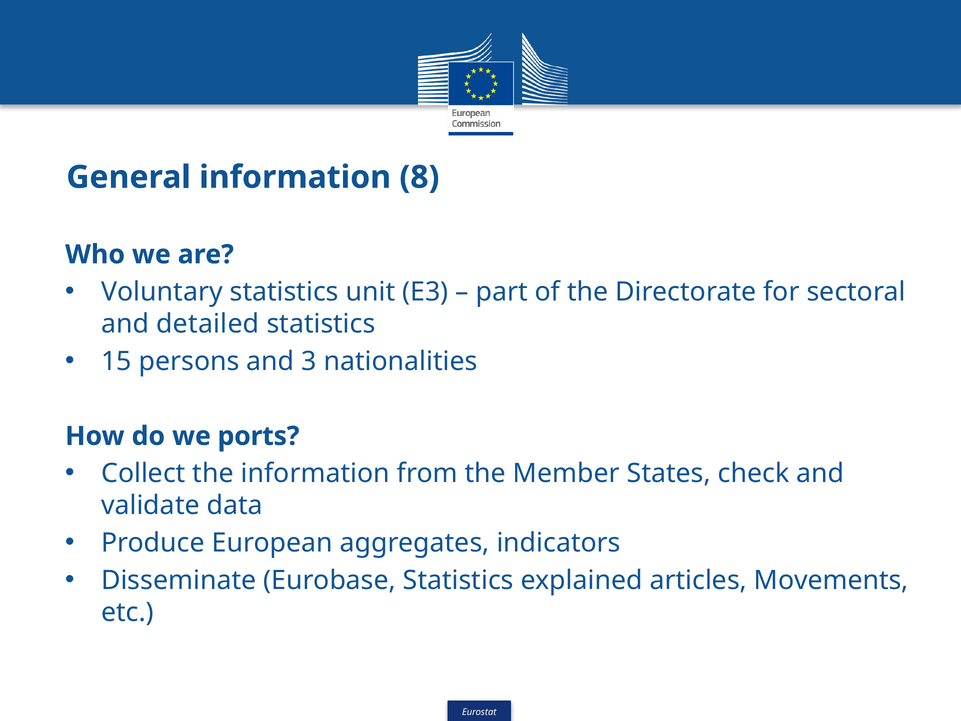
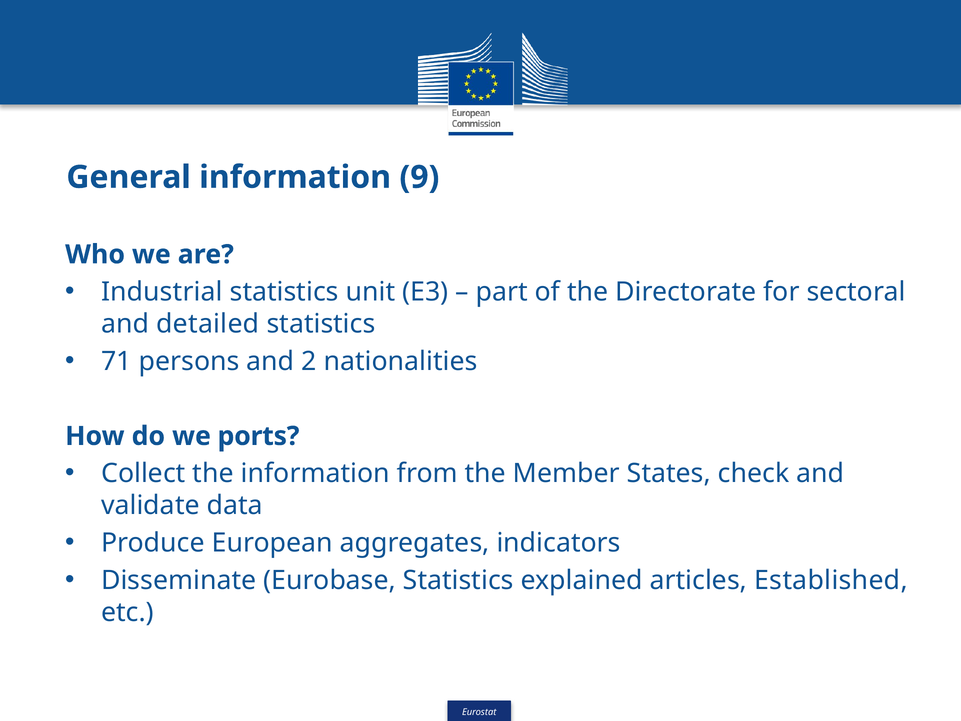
8: 8 -> 9
Voluntary: Voluntary -> Industrial
15: 15 -> 71
and 3: 3 -> 2
Movements: Movements -> Established
